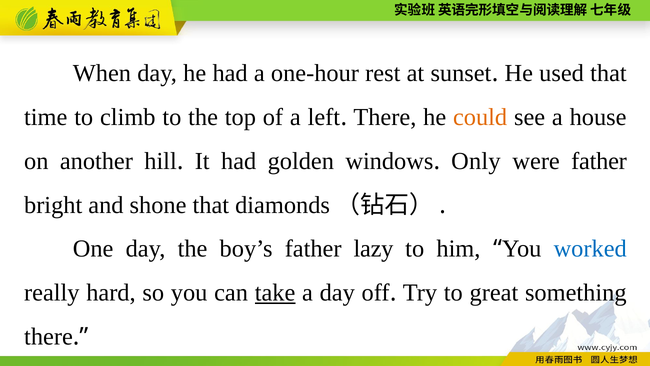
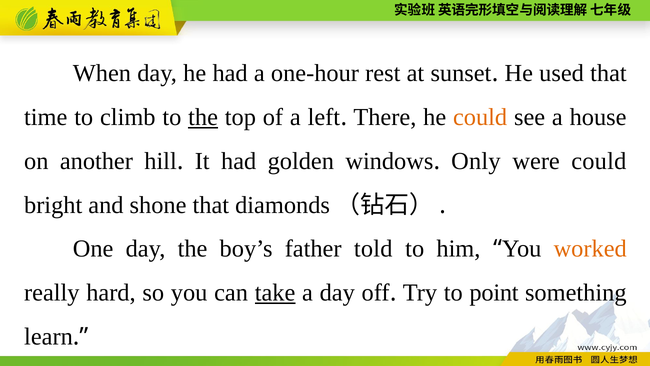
the at (203, 117) underline: none -> present
were father: father -> could
lazy: lazy -> told
worked colour: blue -> orange
great: great -> point
there at (48, 336): there -> learn
